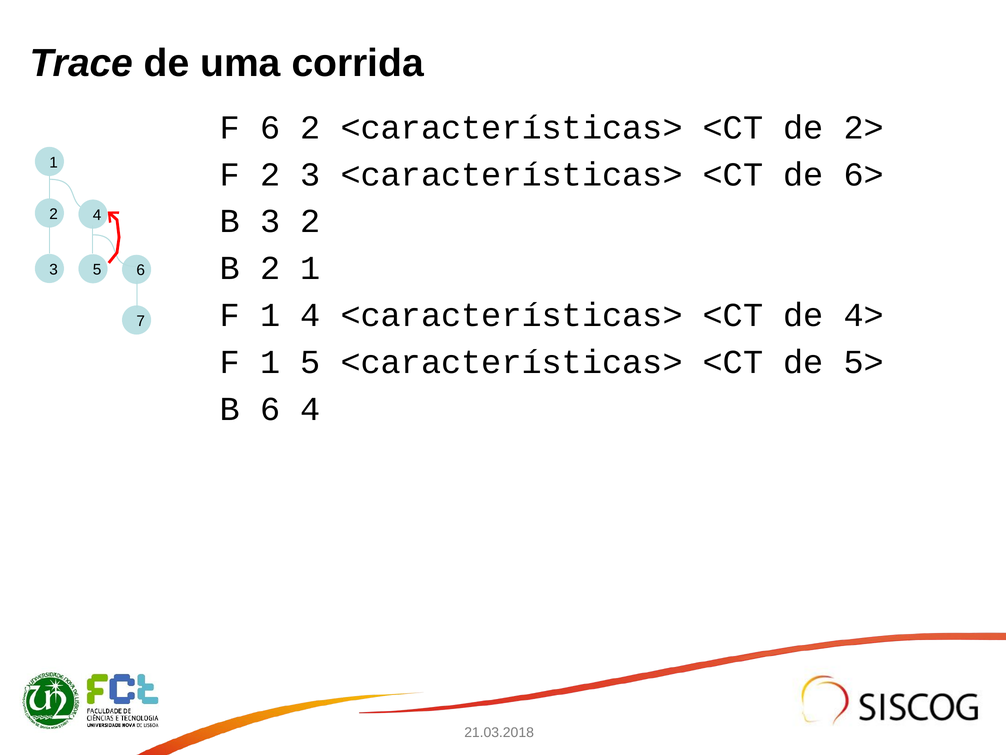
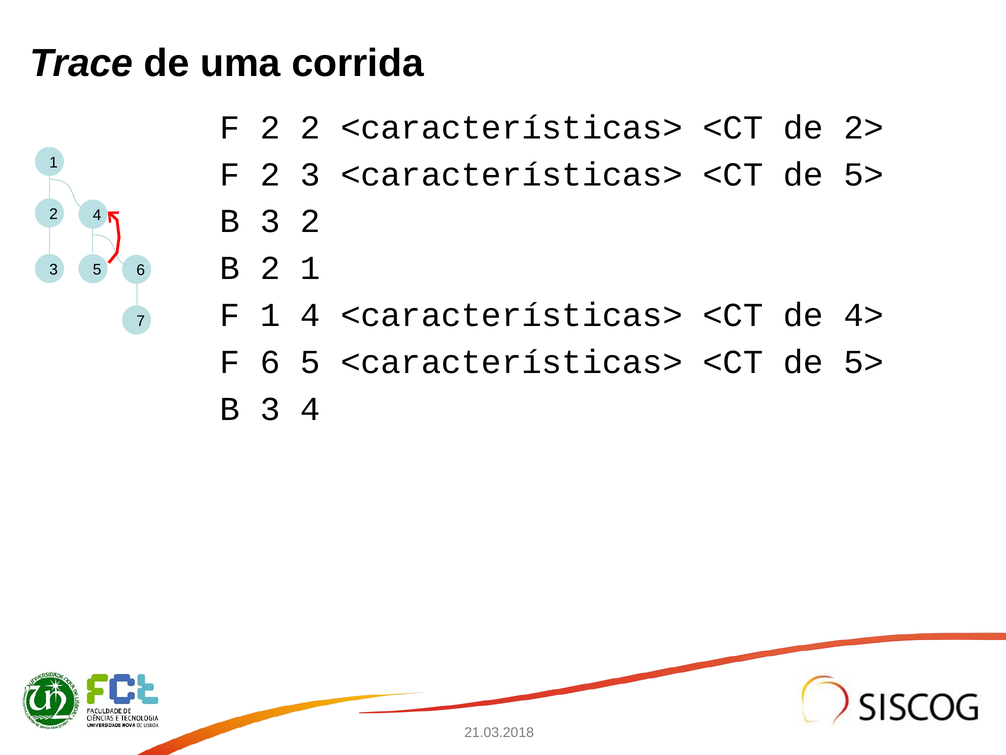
6 at (270, 127): 6 -> 2
6> at (864, 174): 6> -> 5>
1 at (270, 362): 1 -> 6
6 at (270, 409): 6 -> 3
